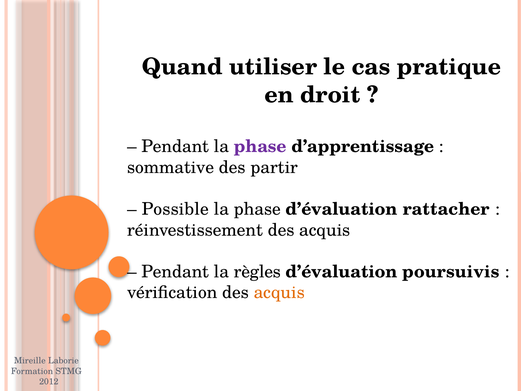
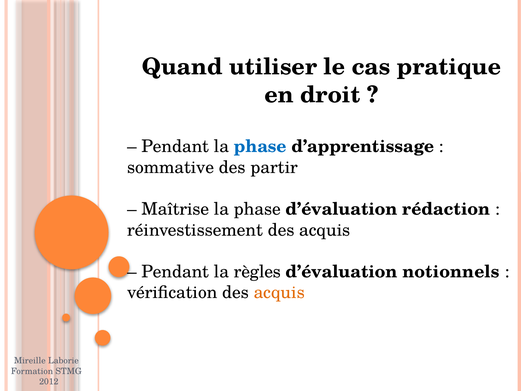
phase at (260, 146) colour: purple -> blue
Possible: Possible -> Maîtrise
rattacher: rattacher -> rédaction
poursuivis: poursuivis -> notionnels
